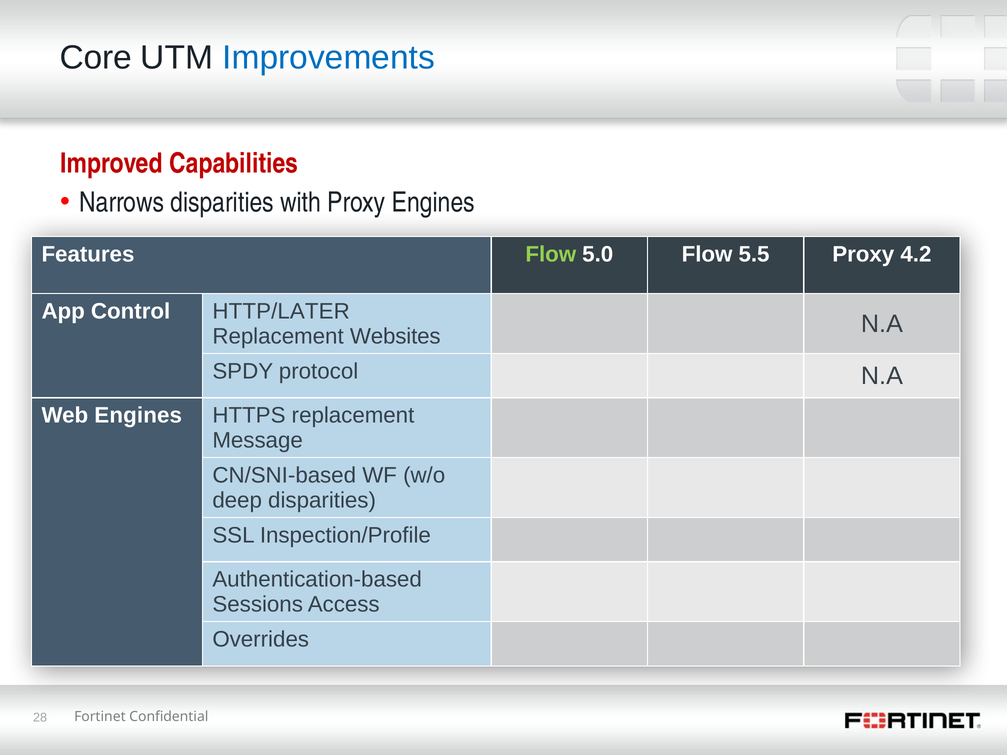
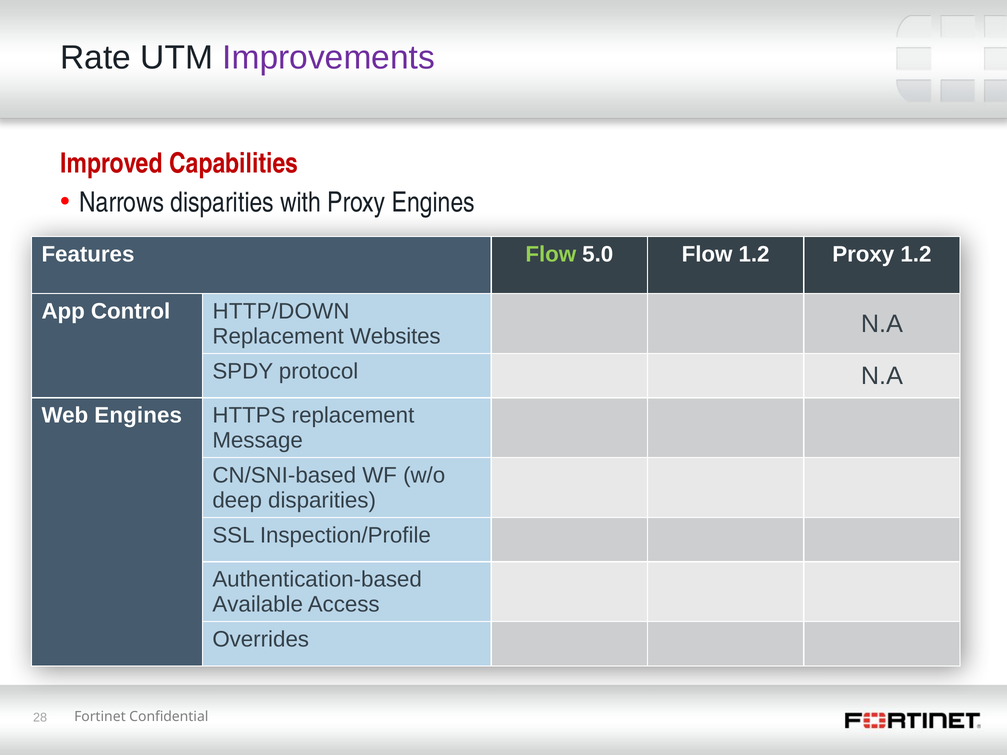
Core: Core -> Rate
Improvements colour: blue -> purple
Flow 5.5: 5.5 -> 1.2
Proxy 4.2: 4.2 -> 1.2
HTTP/LATER: HTTP/LATER -> HTTP/DOWN
Sessions: Sessions -> Available
